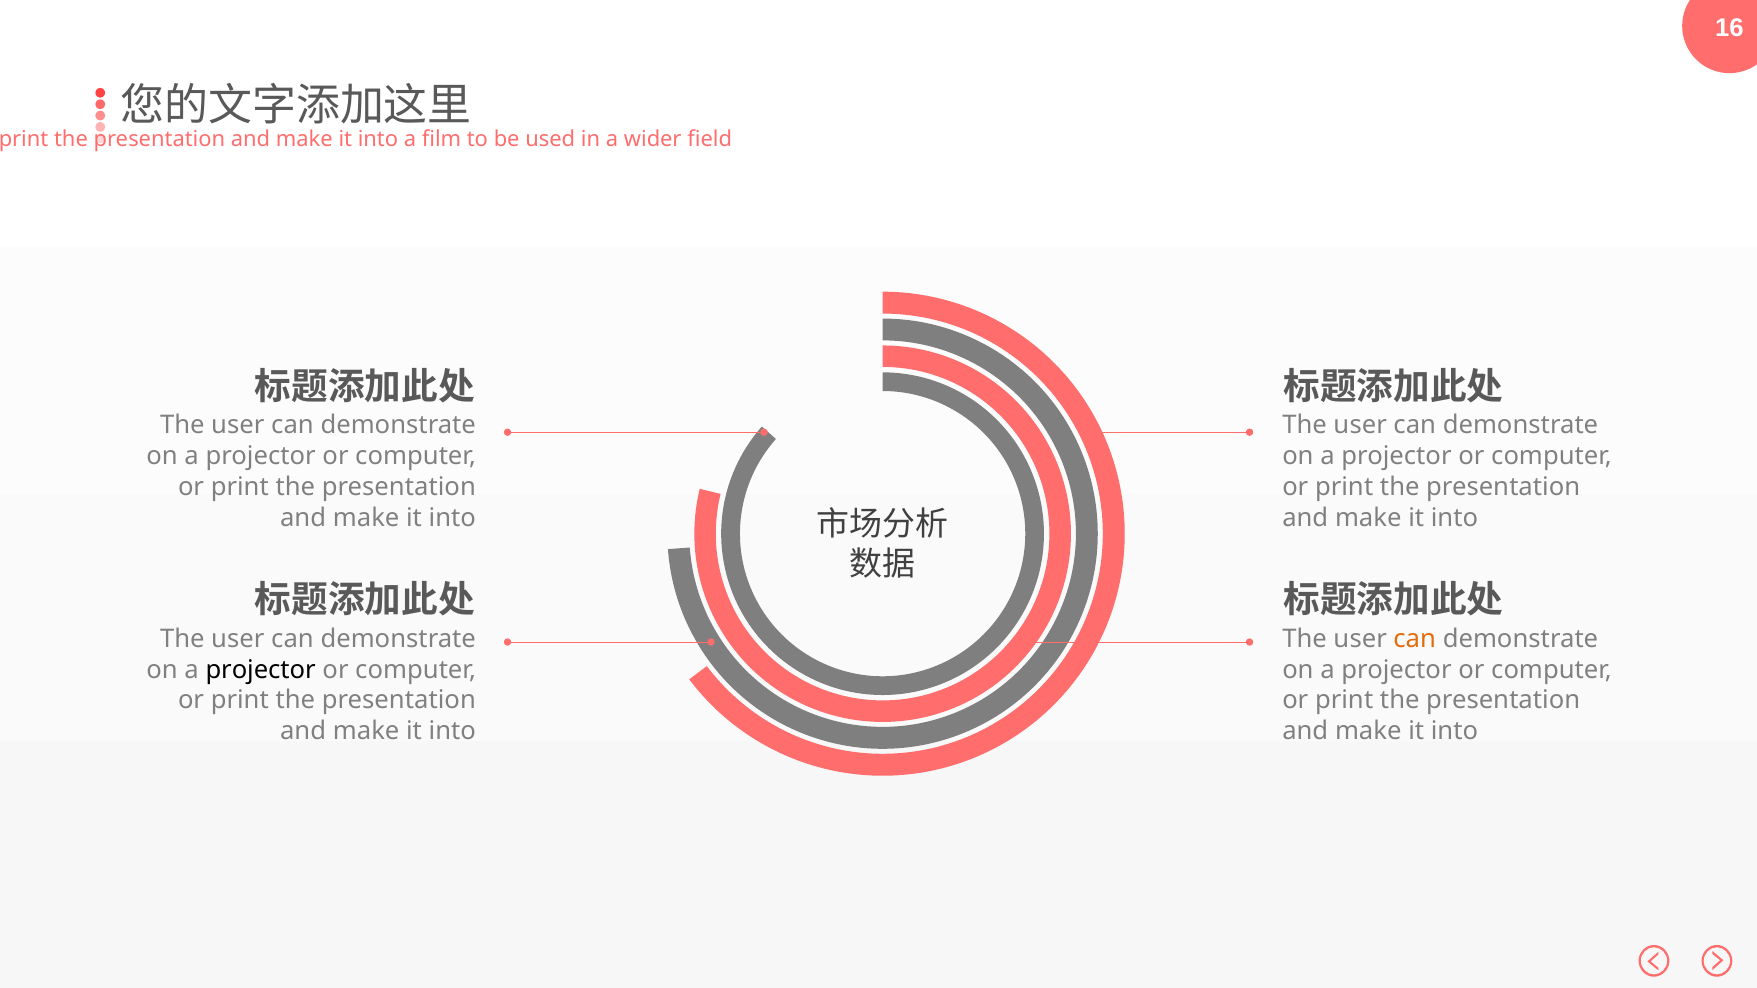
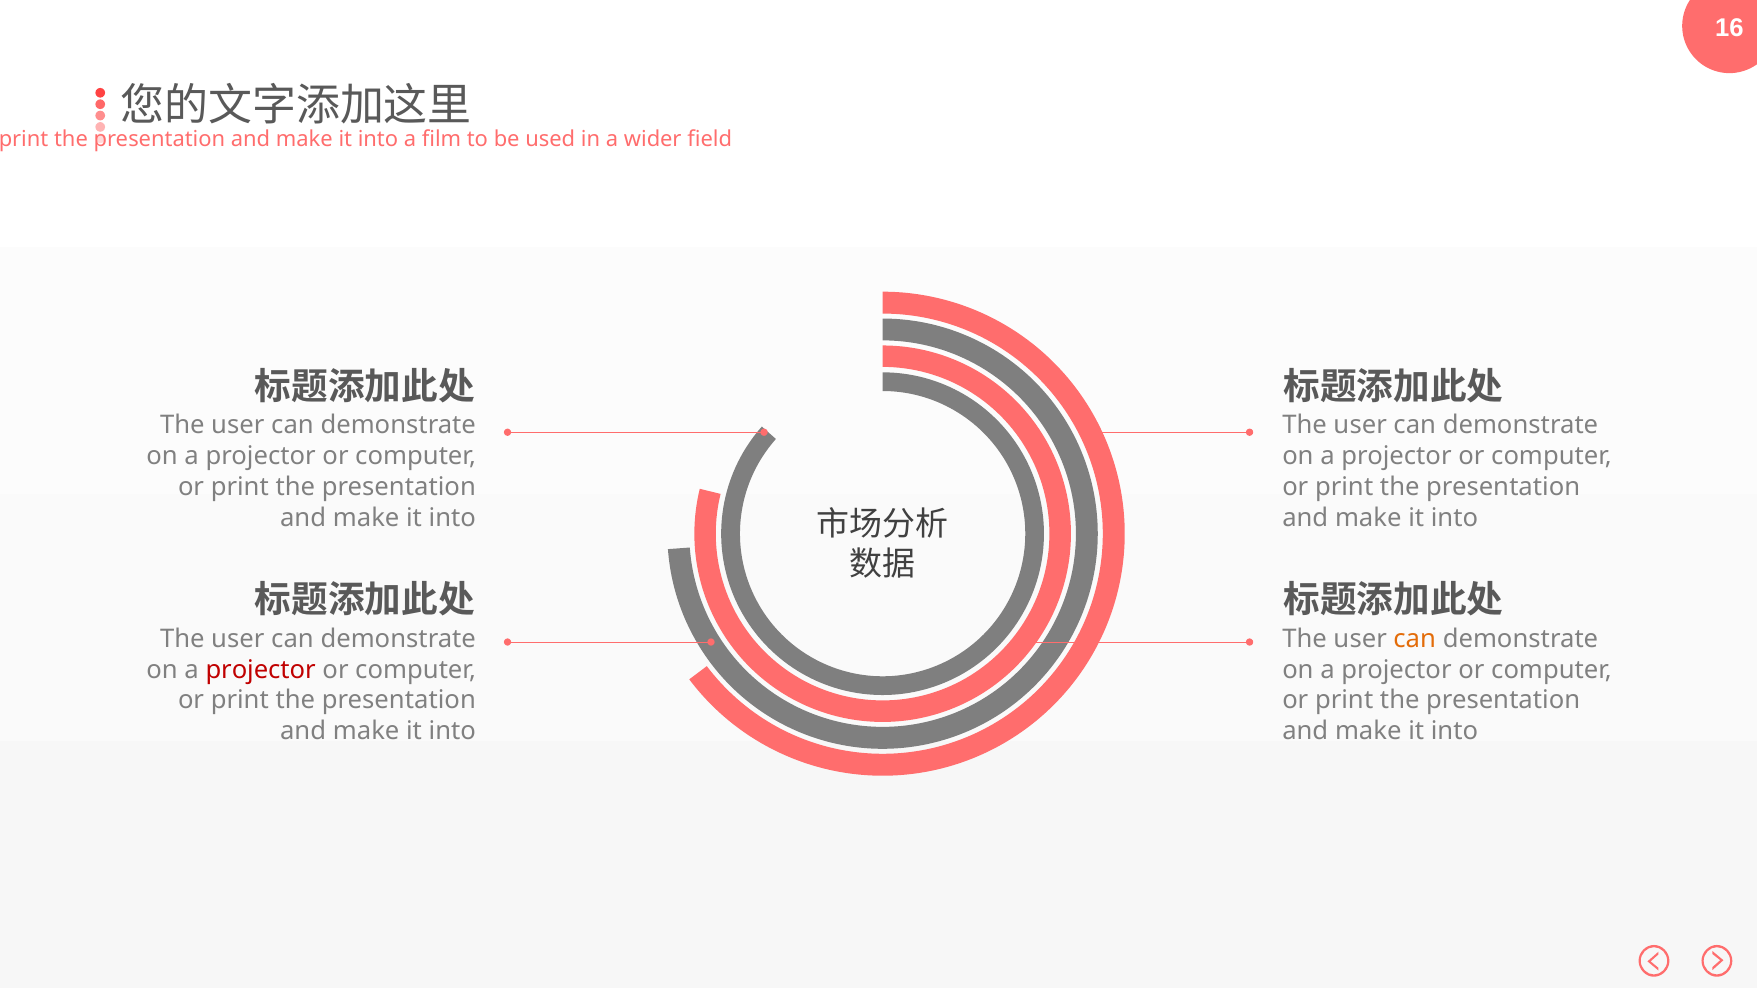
projector at (261, 670) colour: black -> red
